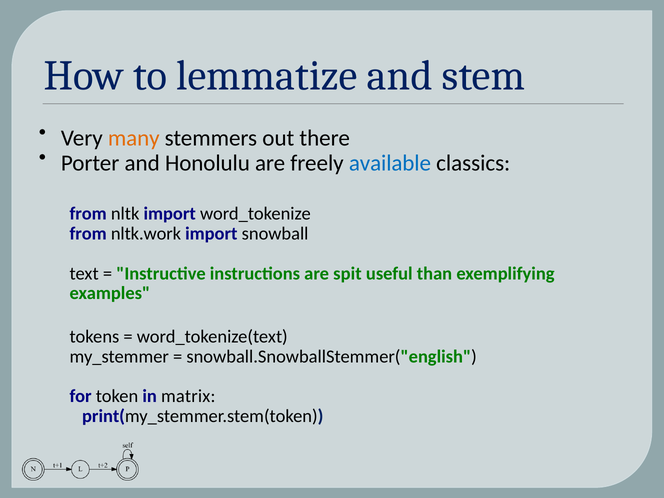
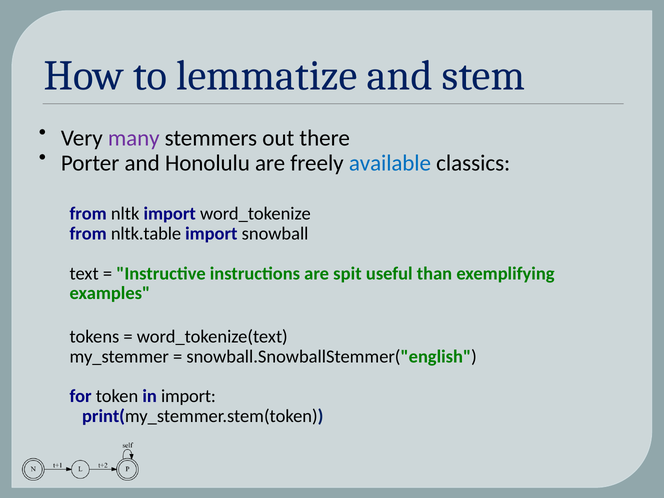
many colour: orange -> purple
nltk.work: nltk.work -> nltk.table
in matrix: matrix -> import
